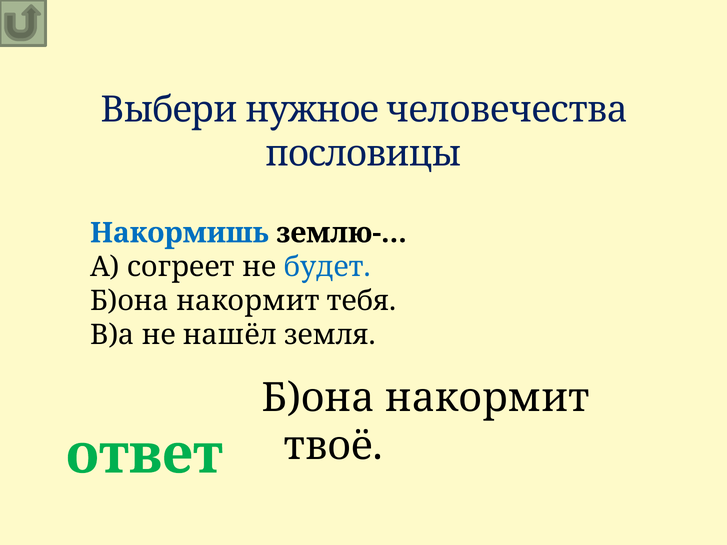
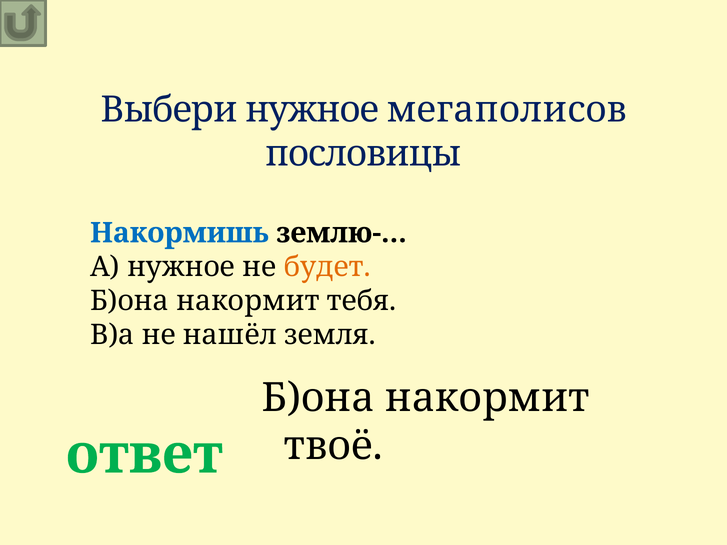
человечества: человечества -> мегаполисов
А согреет: согреет -> нужное
будет colour: blue -> orange
